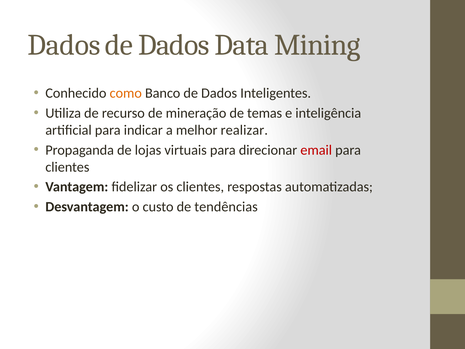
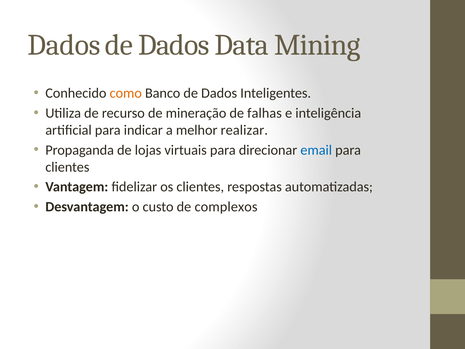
temas: temas -> falhas
email colour: red -> blue
tendências: tendências -> complexos
